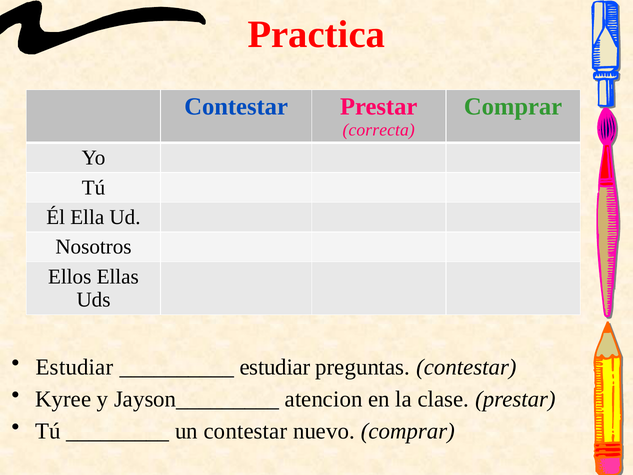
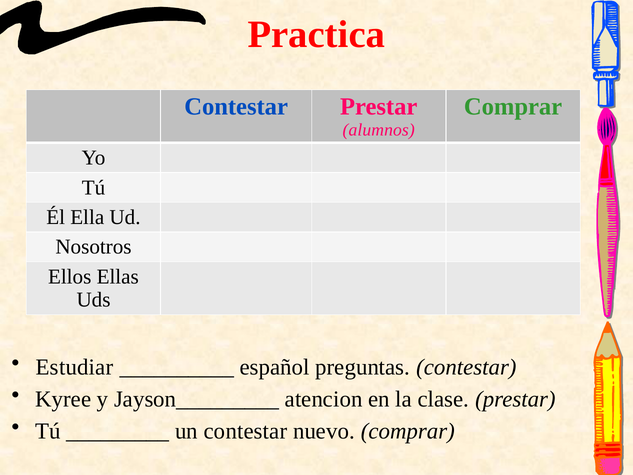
correcta: correcta -> alumnos
estudiar at (275, 367): estudiar -> español
